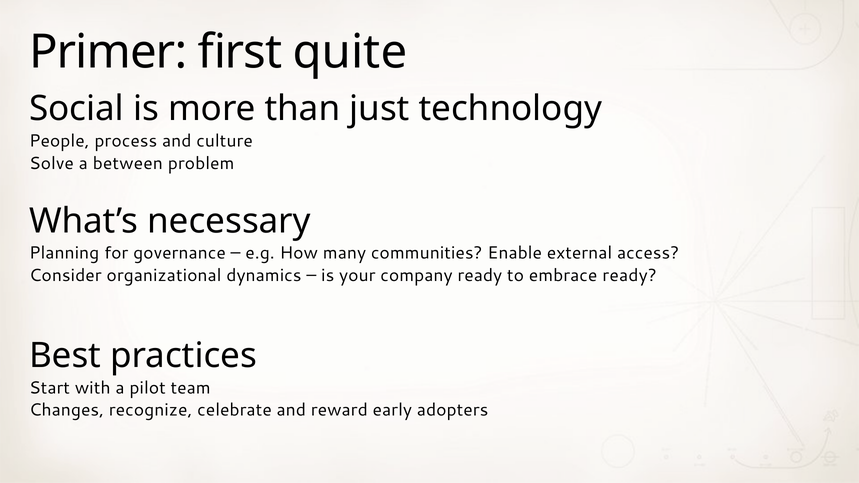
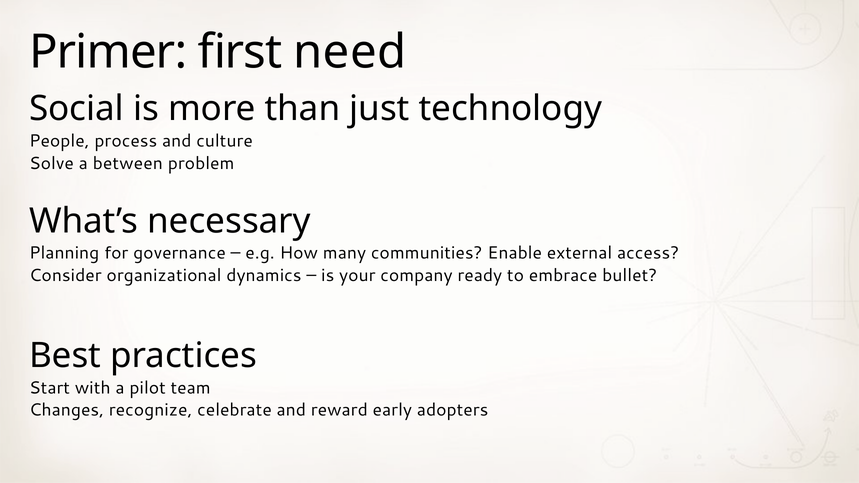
quite: quite -> need
embrace ready: ready -> bullet
